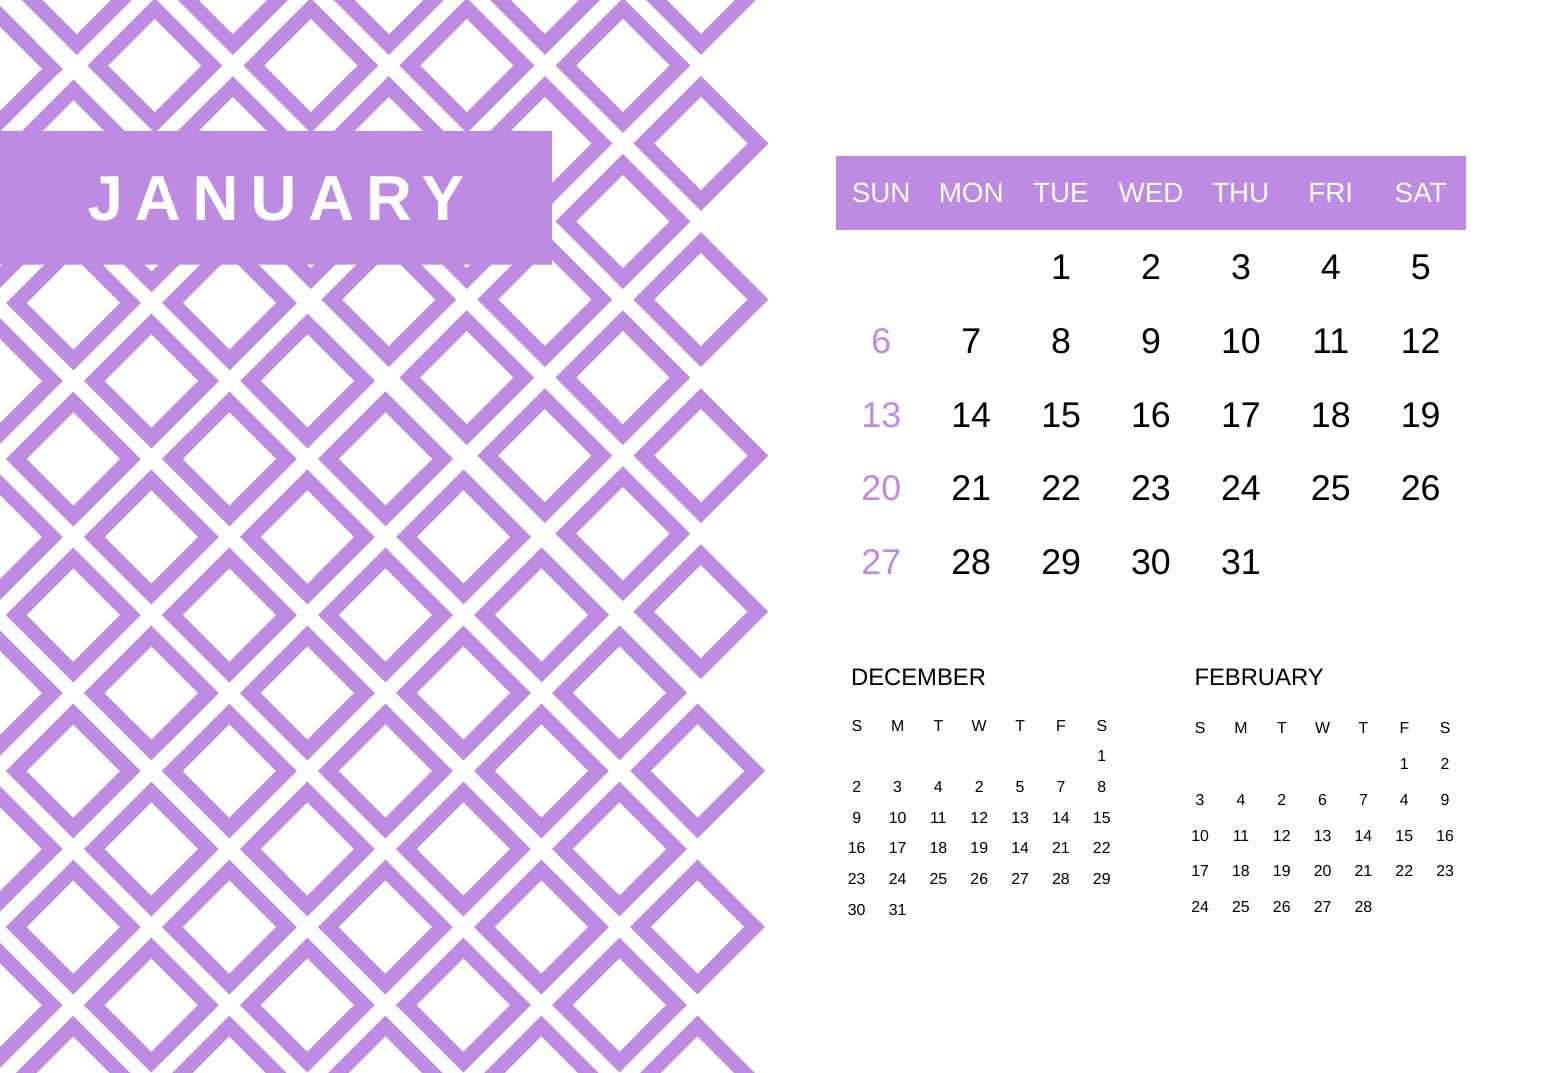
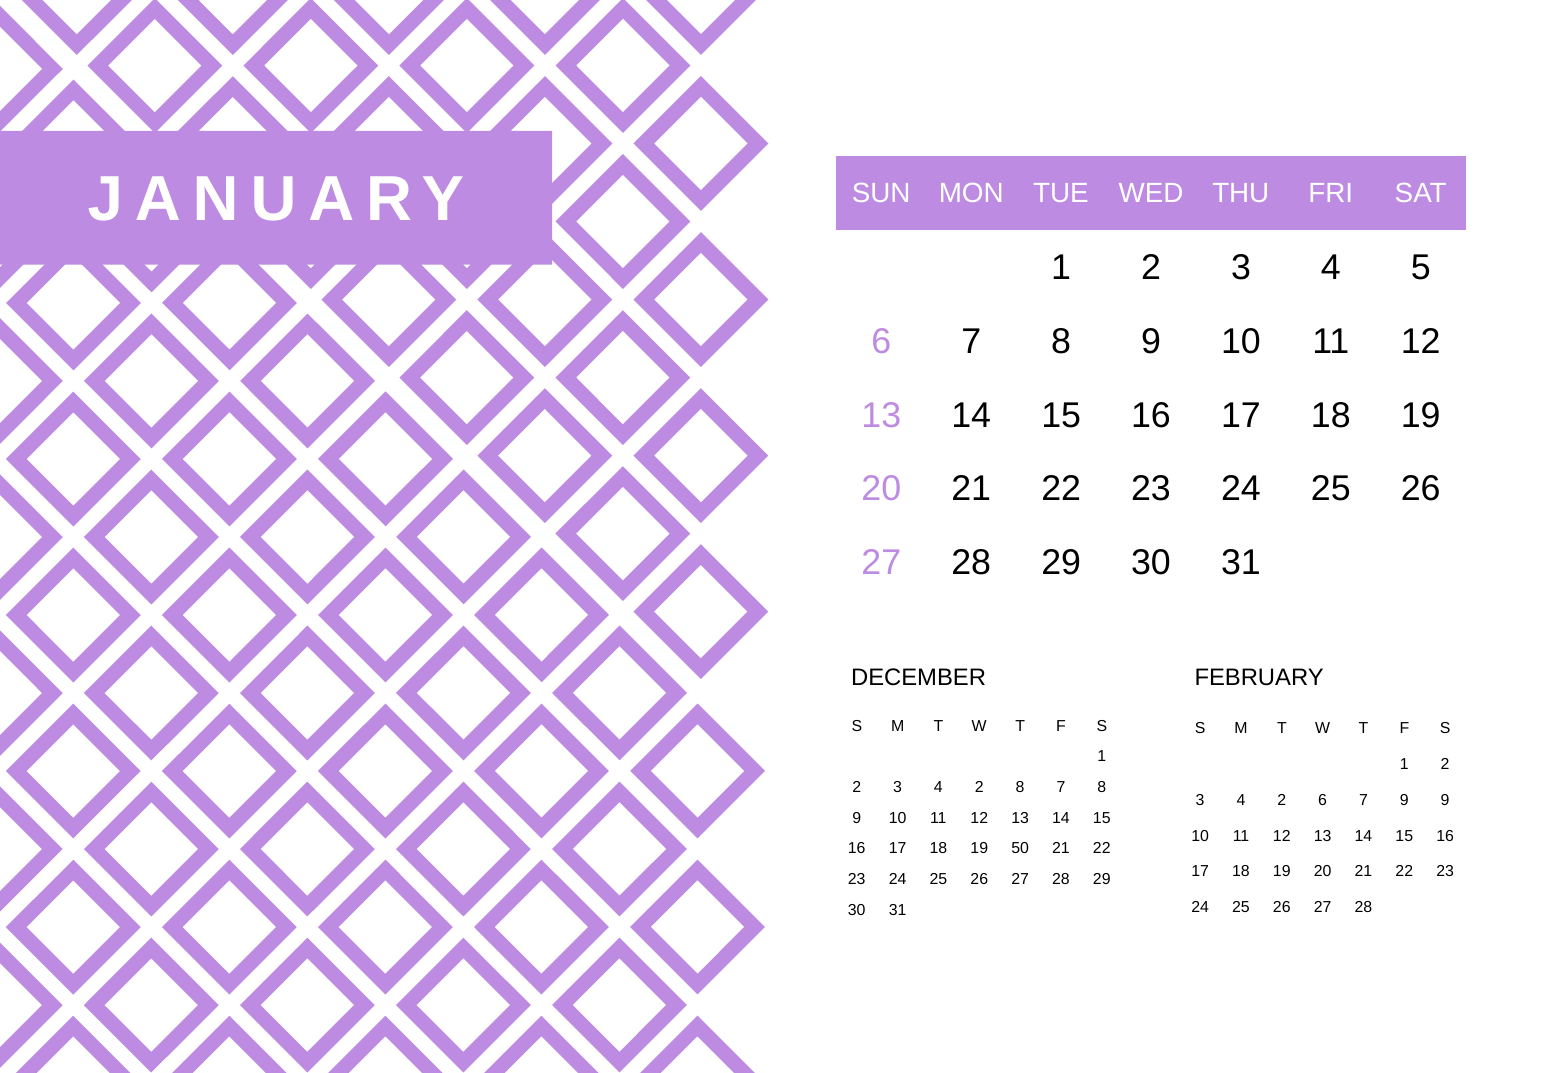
2 5: 5 -> 8
7 4: 4 -> 9
19 14: 14 -> 50
